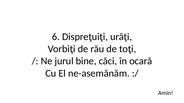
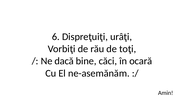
jurul: jurul -> dacă
